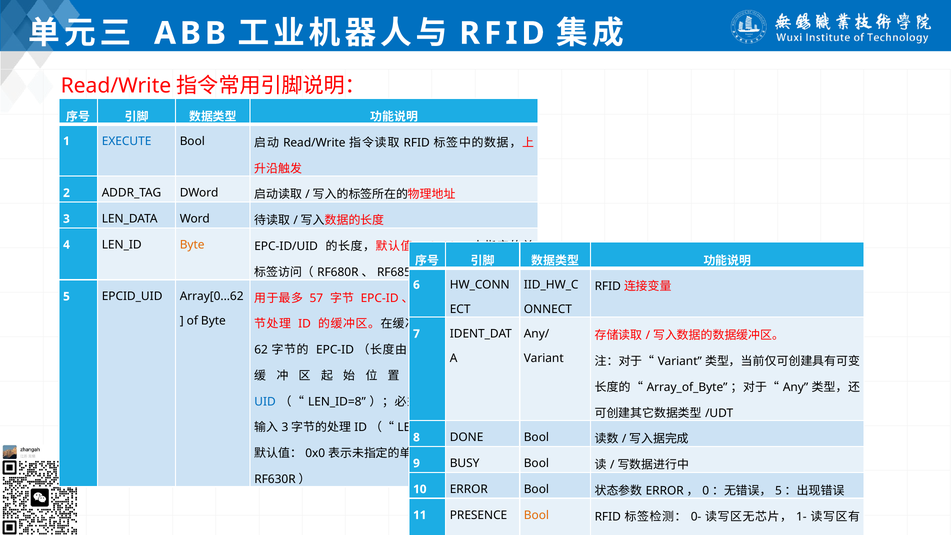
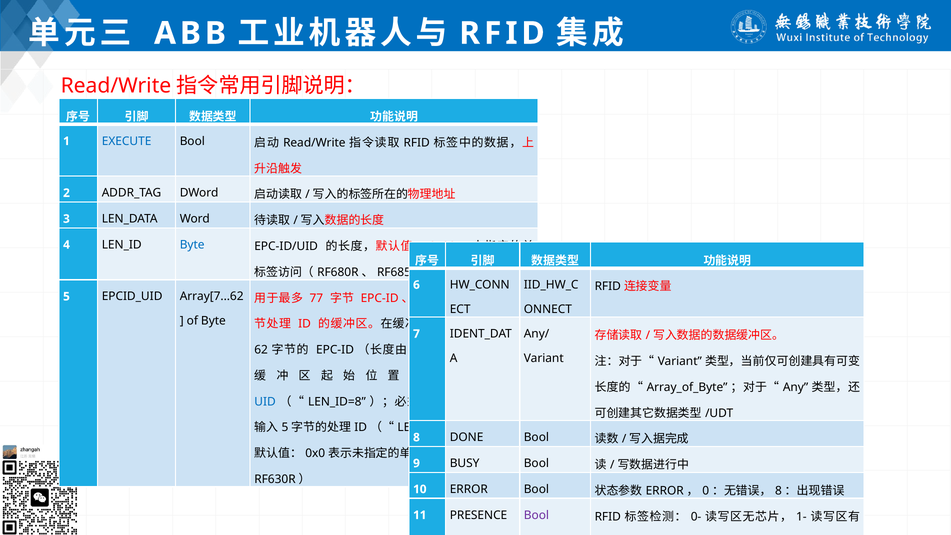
Byte at (192, 245) colour: orange -> blue
57: 57 -> 77
Array[0...62: Array[0...62 -> Array[7...62
3 at (285, 428): 3 -> 5
5 at (778, 491): 5 -> 8
Bool at (536, 515) colour: orange -> purple
